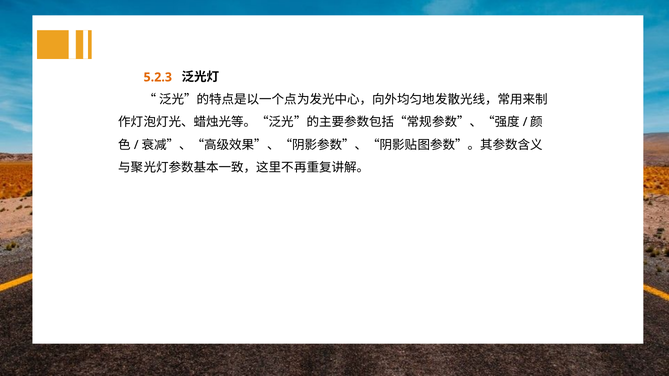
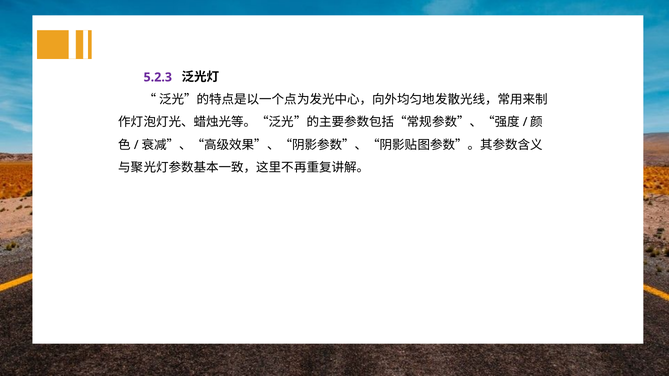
5.2.3 colour: orange -> purple
